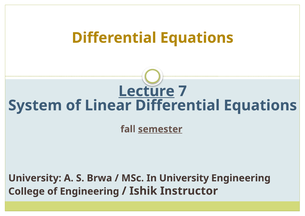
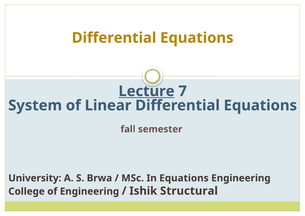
semester underline: present -> none
In University: University -> Equations
Instructor: Instructor -> Structural
